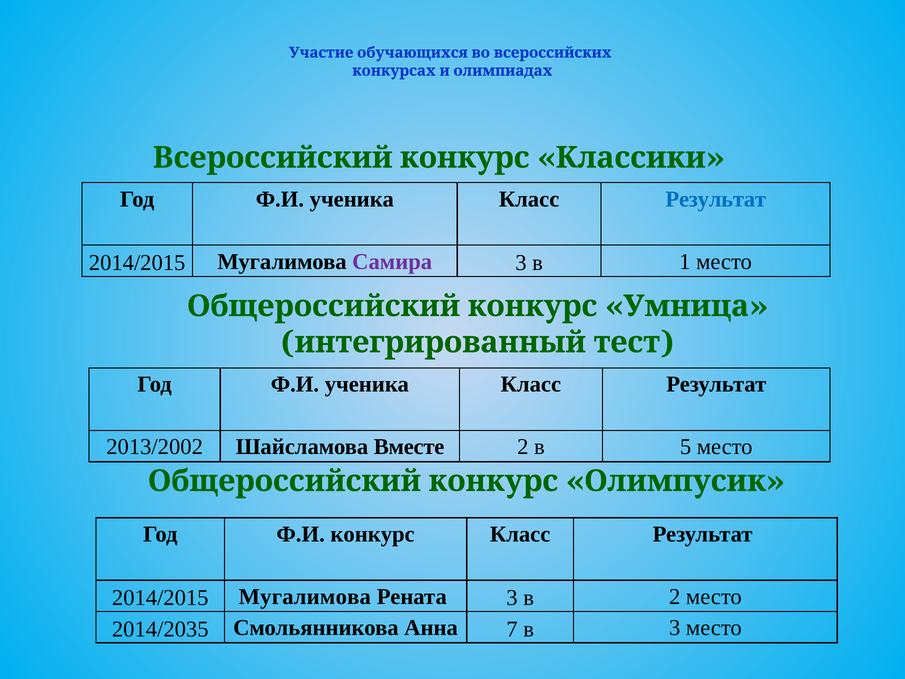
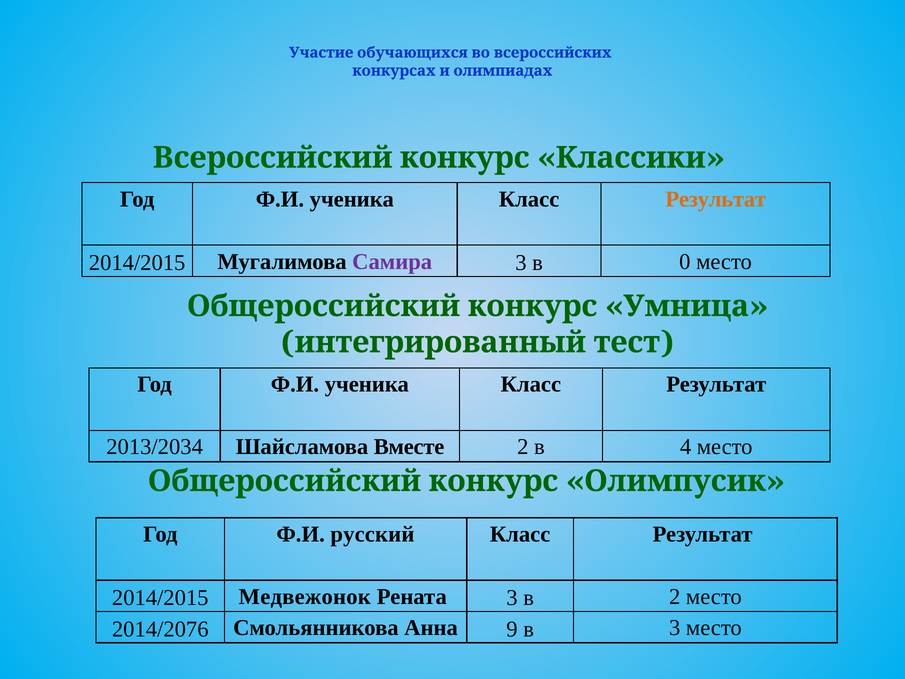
Результат at (716, 199) colour: blue -> orange
1: 1 -> 0
2013/2002: 2013/2002 -> 2013/2034
5: 5 -> 4
Ф.И конкурс: конкурс -> русский
Мугалимова at (305, 596): Мугалимова -> Медвежонок
2014/2035: 2014/2035 -> 2014/2076
7: 7 -> 9
